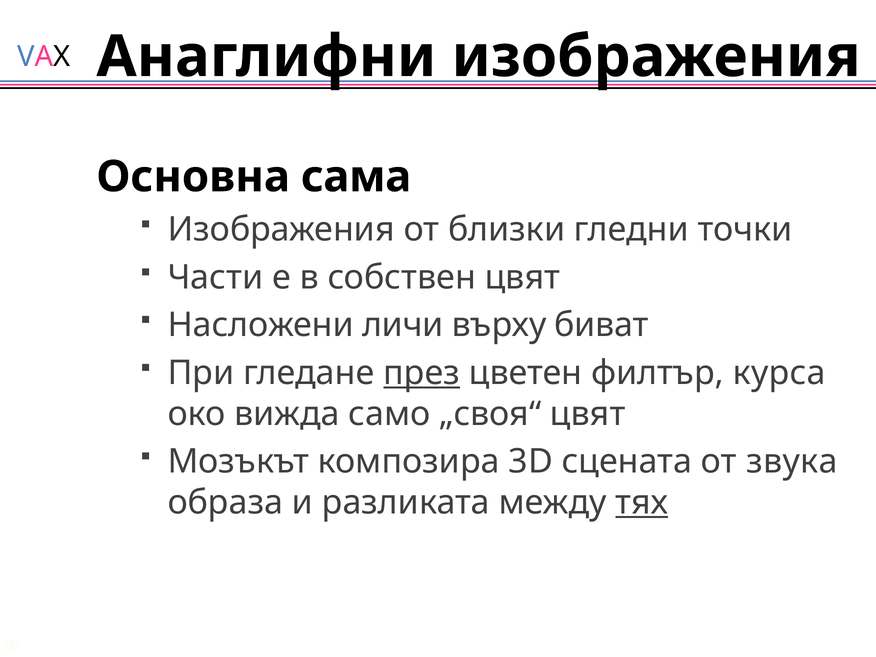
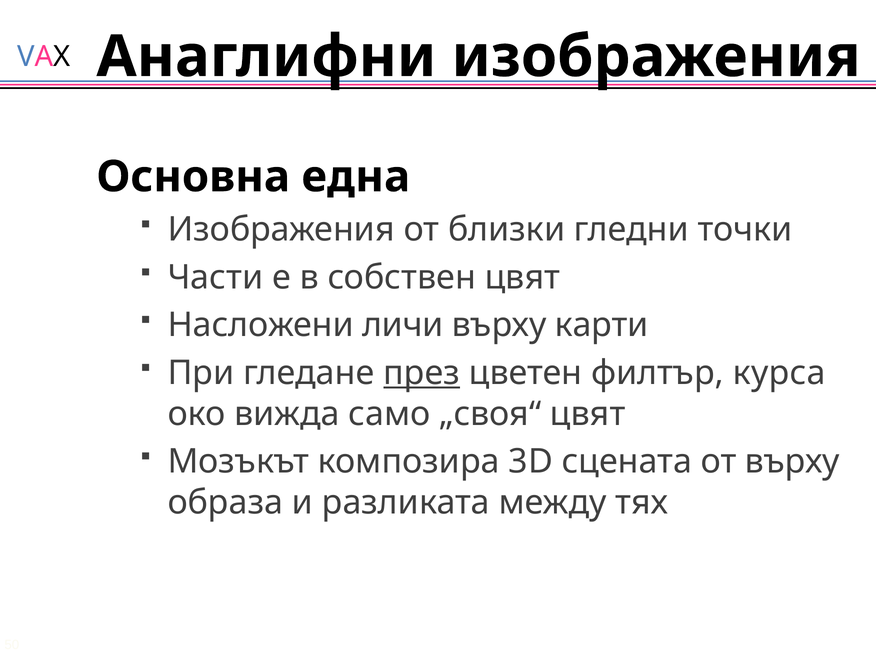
сама: сама -> една
биват: биват -> карти
от звука: звука -> върху
тях underline: present -> none
